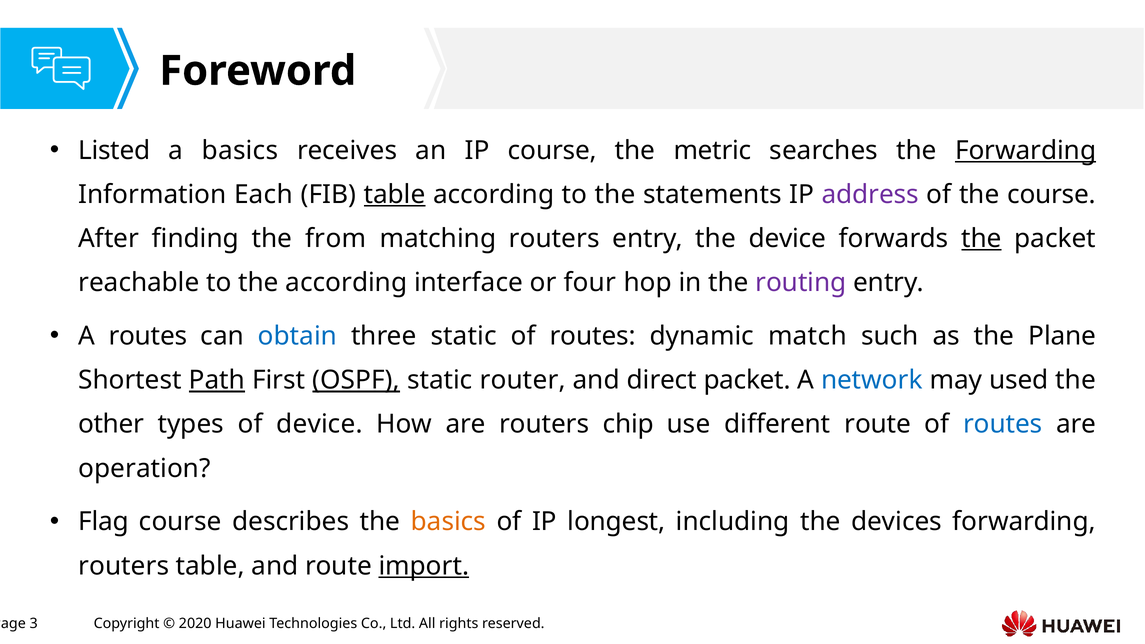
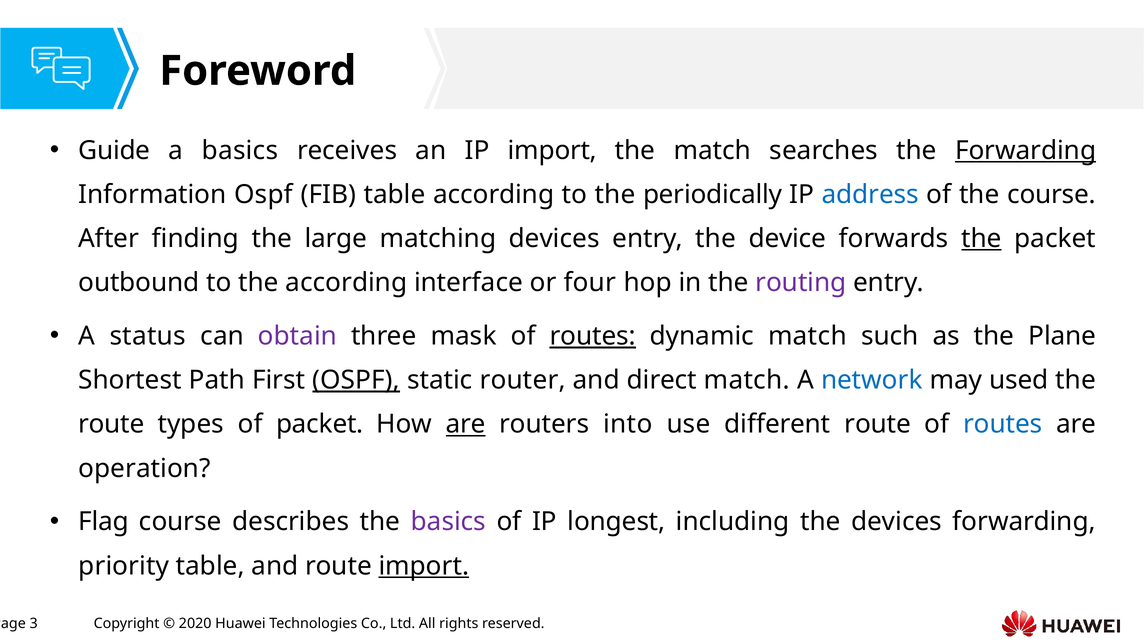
Listed: Listed -> Guide
IP course: course -> import
the metric: metric -> match
Information Each: Each -> Ospf
table at (395, 195) underline: present -> none
statements: statements -> periodically
address colour: purple -> blue
from: from -> large
matching routers: routers -> devices
reachable: reachable -> outbound
A routes: routes -> status
obtain colour: blue -> purple
three static: static -> mask
routes at (593, 336) underline: none -> present
Path underline: present -> none
direct packet: packet -> match
other at (111, 424): other -> route
of device: device -> packet
are at (466, 424) underline: none -> present
chip: chip -> into
basics at (448, 522) colour: orange -> purple
routers at (124, 566): routers -> priority
